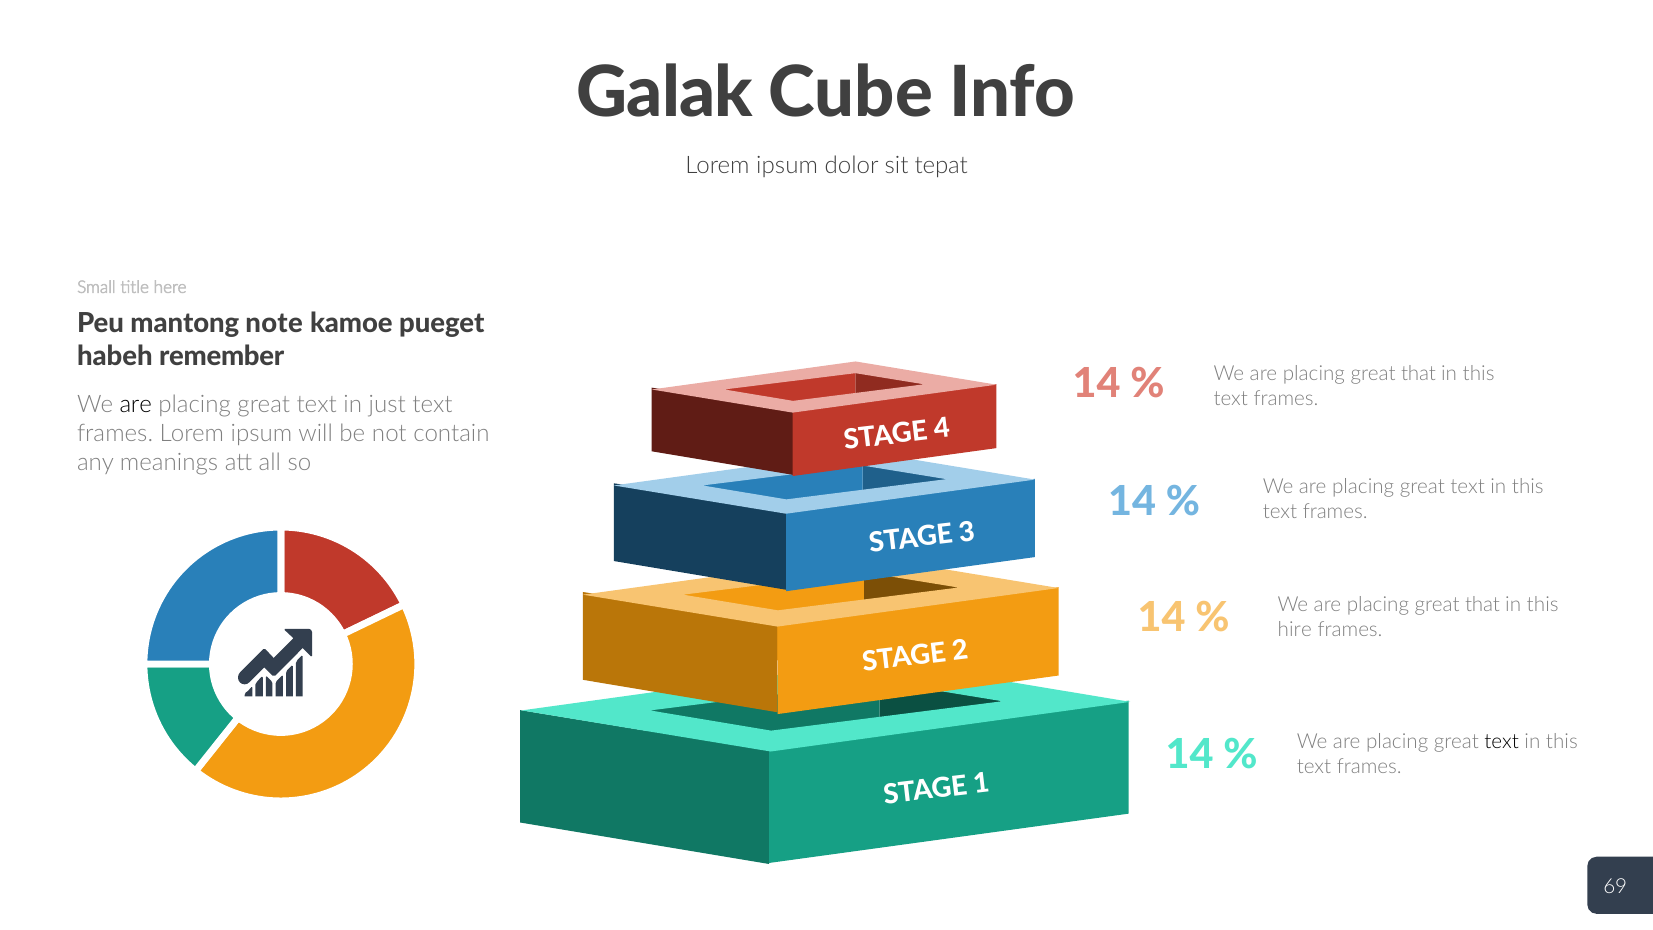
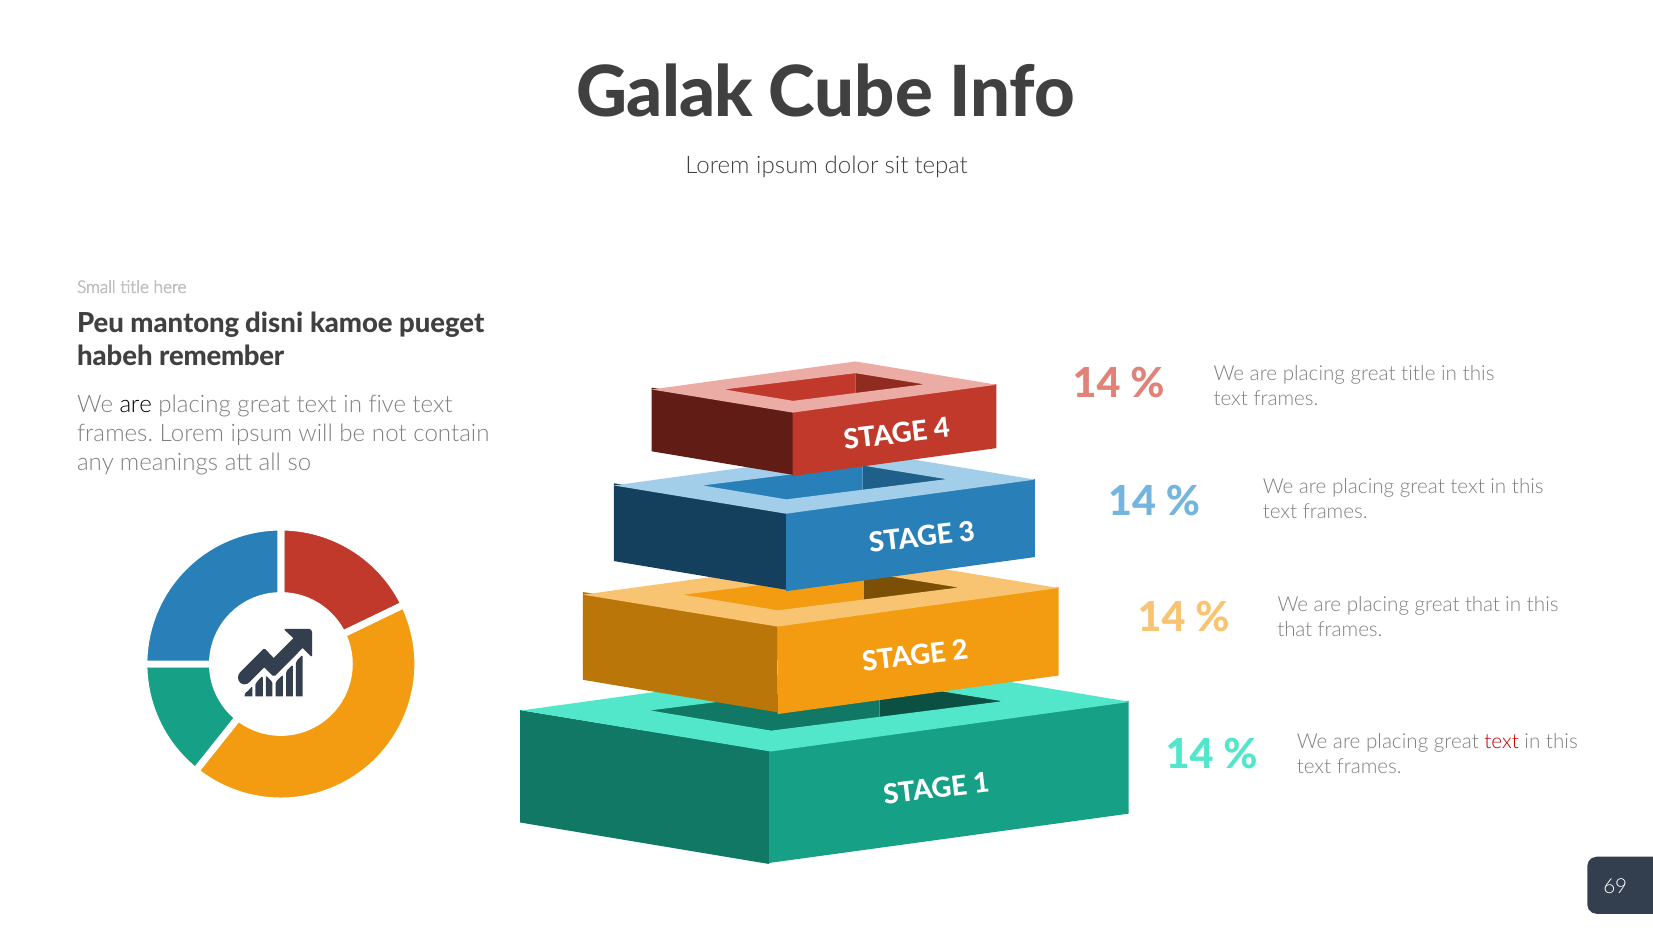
note: note -> disni
that at (1419, 373): that -> title
just: just -> five
hire at (1295, 630): hire -> that
text at (1502, 741) colour: black -> red
